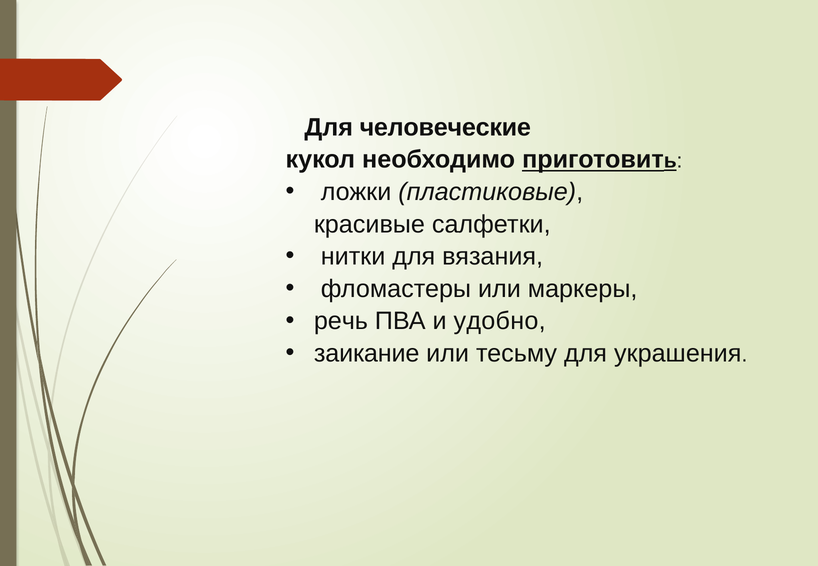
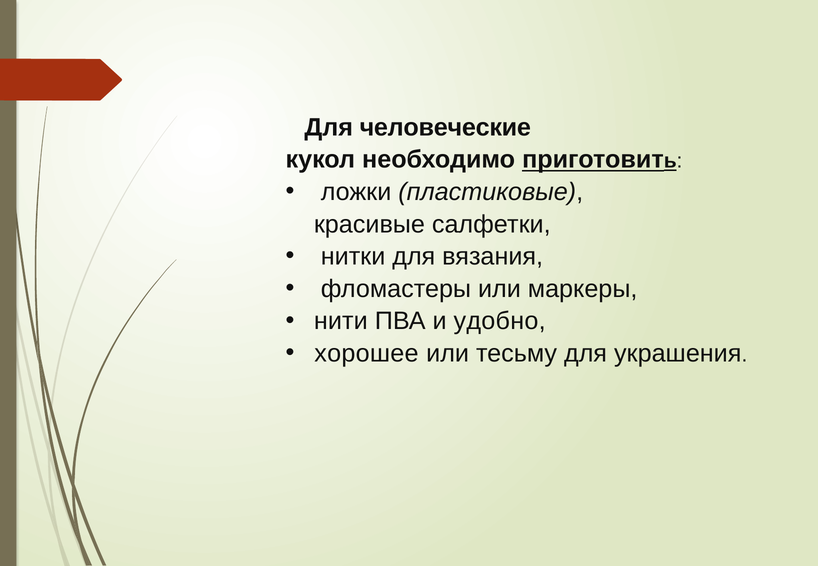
речь: речь -> нити
заикание: заикание -> хорошее
